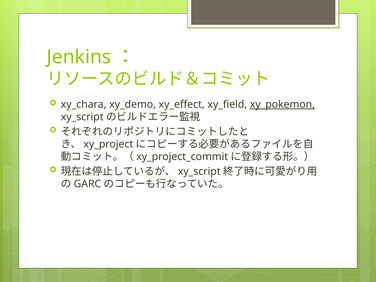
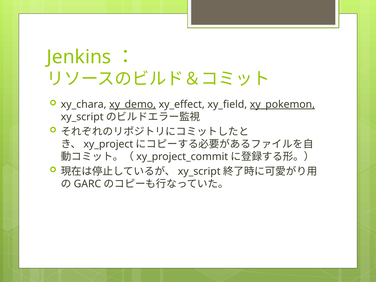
xy_demo underline: none -> present
